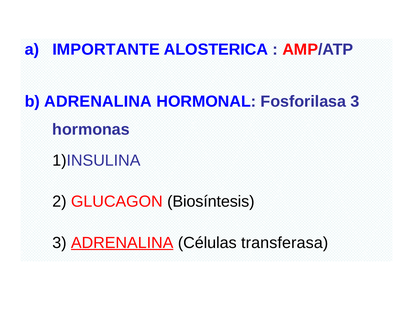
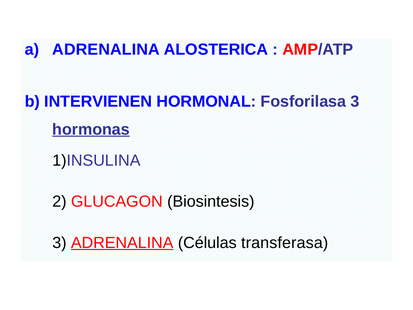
IMPORTANTE at (106, 49): IMPORTANTE -> ADRENALINA
b ADRENALINA: ADRENALINA -> INTERVIENEN
hormonas underline: none -> present
Biosíntesis: Biosíntesis -> Biosintesis
